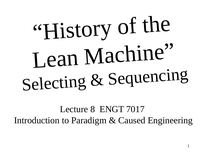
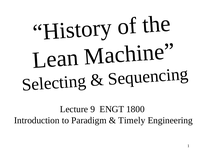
8: 8 -> 9
7017: 7017 -> 1800
Caused: Caused -> Timely
